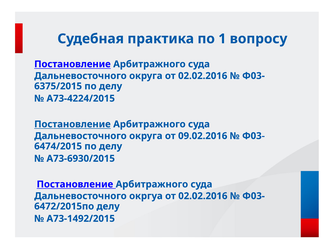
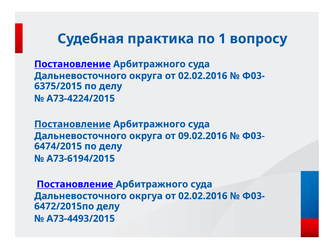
А73-6930/2015: А73-6930/2015 -> А73-6194/2015
А73-1492/2015: А73-1492/2015 -> А73-4493/2015
